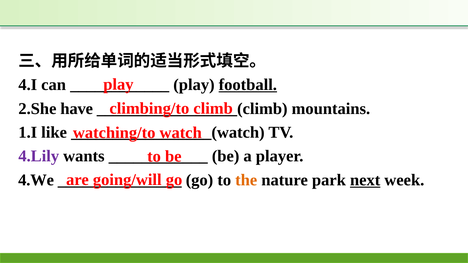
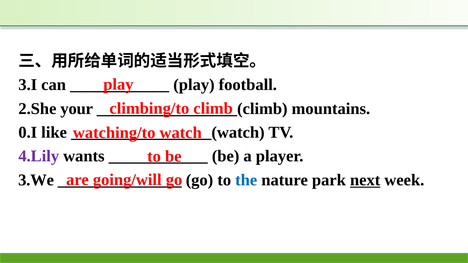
4.I: 4.I -> 3.I
football underline: present -> none
have: have -> your
1.I: 1.I -> 0.I
4.We: 4.We -> 3.We
the colour: orange -> blue
